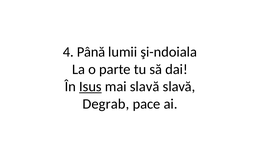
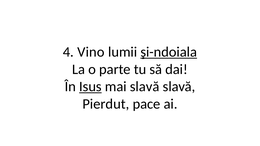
Până: Până -> Vino
şi-ndoiala underline: none -> present
Degrab: Degrab -> Pierdut
